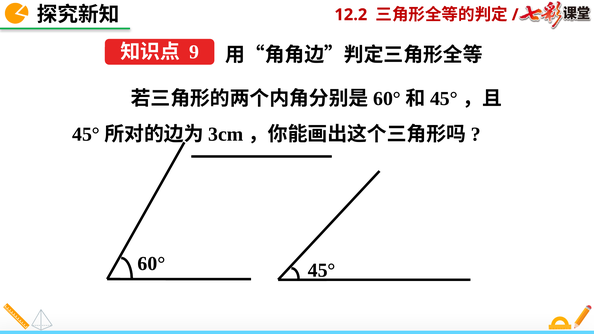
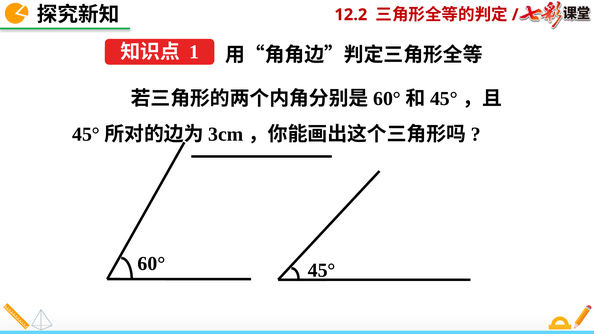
9: 9 -> 1
